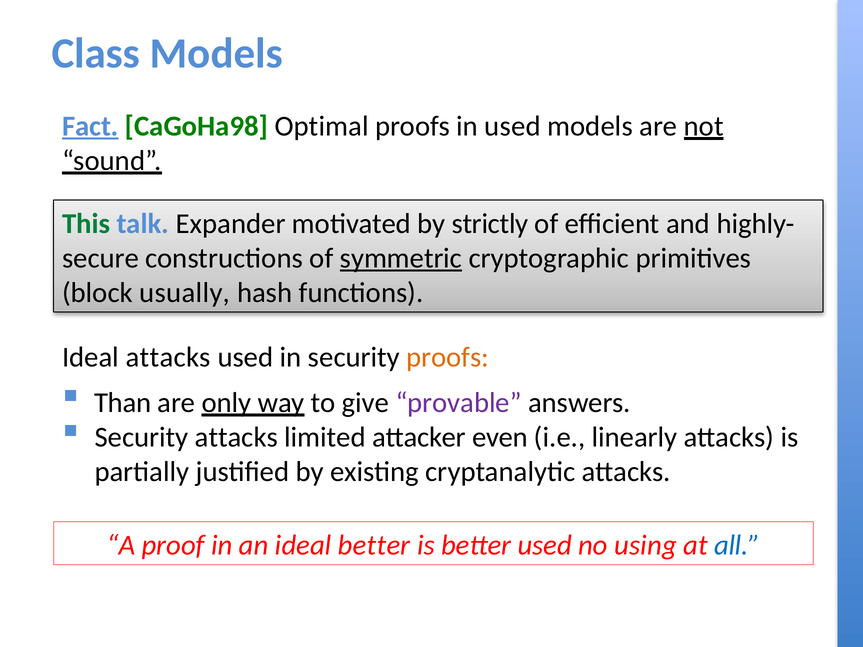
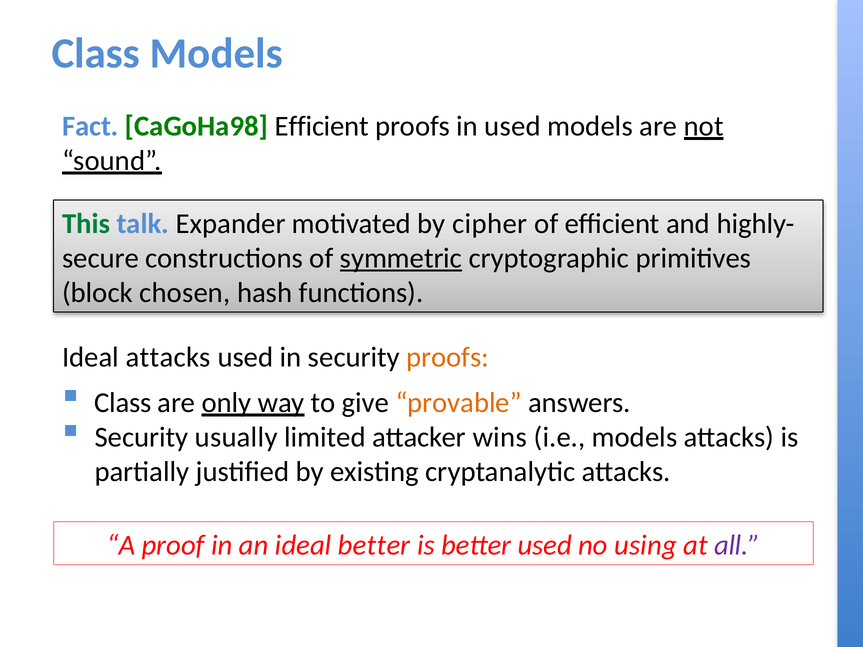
Fact underline: present -> none
CaGoHa98 Optimal: Optimal -> Efficient
strictly: strictly -> cipher
usually: usually -> chosen
Than at (123, 403): Than -> Class
provable colour: purple -> orange
Security attacks: attacks -> usually
even: even -> wins
i.e linearly: linearly -> models
all colour: blue -> purple
